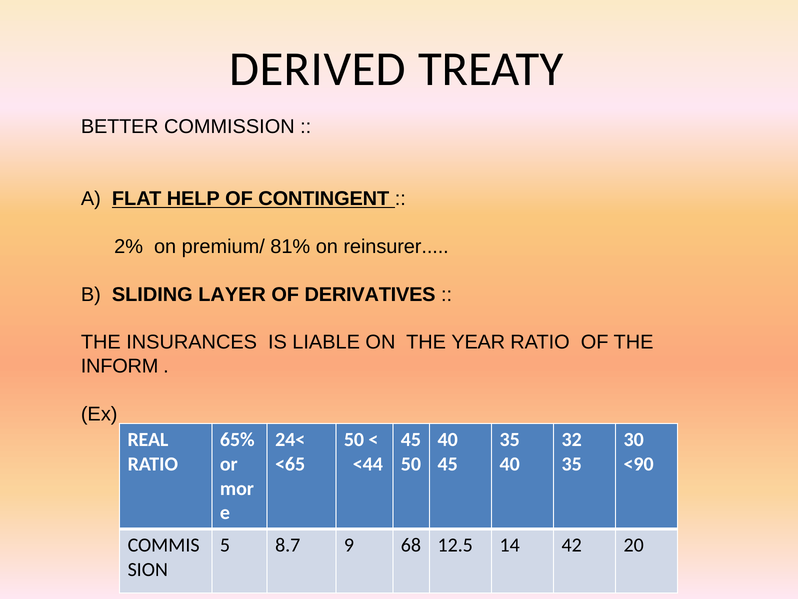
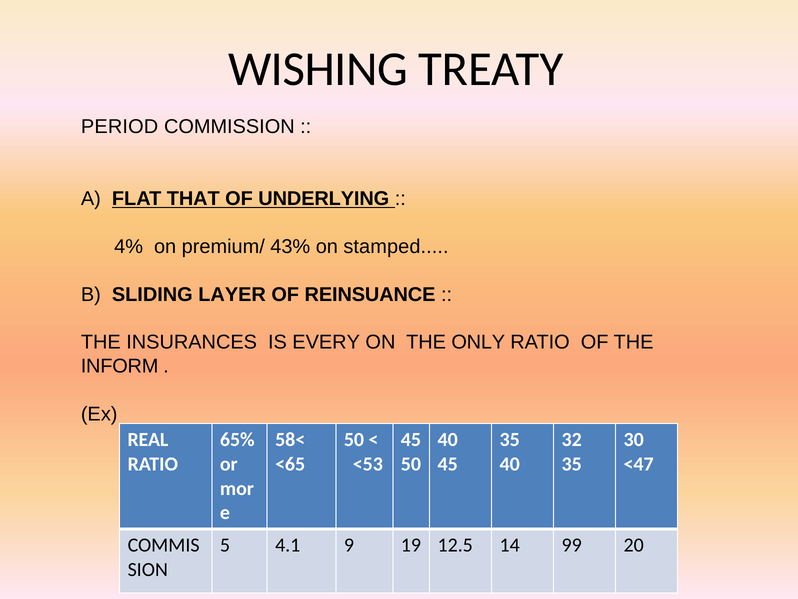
DERIVED: DERIVED -> WISHING
BETTER: BETTER -> PERIOD
HELP: HELP -> THAT
CONTINGENT: CONTINGENT -> UNDERLYING
2%: 2% -> 4%
81%: 81% -> 43%
reinsurer: reinsurer -> stamped
DERIVATIVES: DERIVATIVES -> REINSUANCE
LIABLE: LIABLE -> EVERY
YEAR: YEAR -> ONLY
24<: 24< -> 58<
<44: <44 -> <53
<90: <90 -> <47
8.7: 8.7 -> 4.1
68: 68 -> 19
42: 42 -> 99
